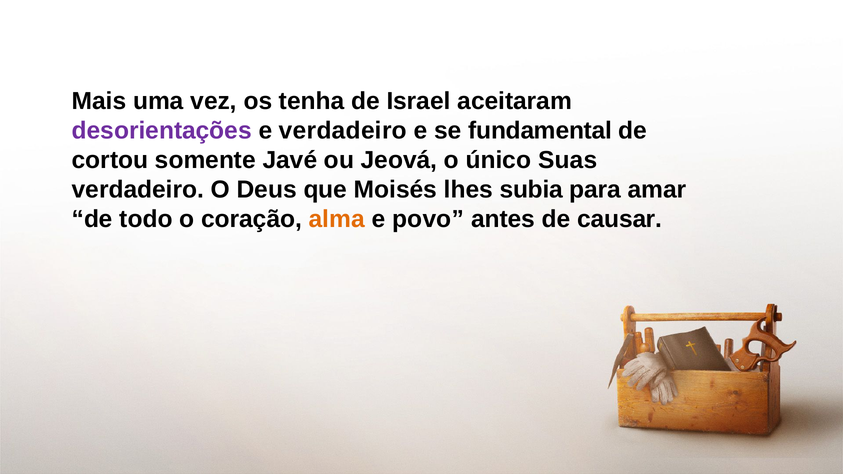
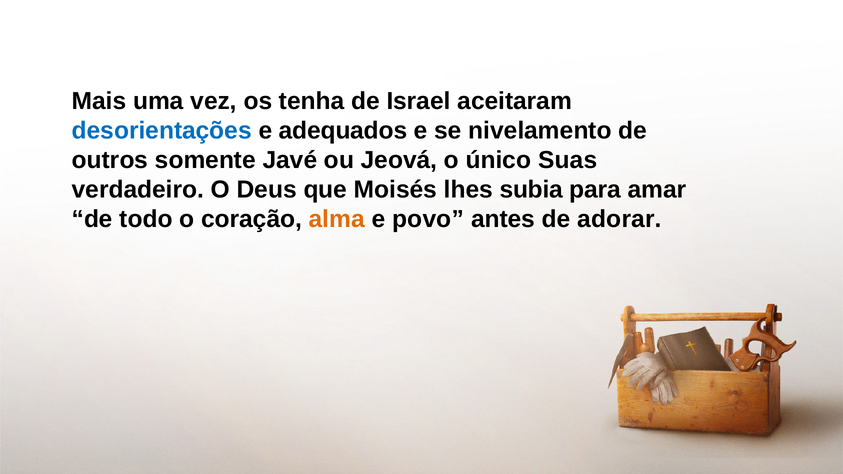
desorientações colour: purple -> blue
e verdadeiro: verdadeiro -> adequados
fundamental: fundamental -> nivelamento
cortou: cortou -> outros
causar: causar -> adorar
